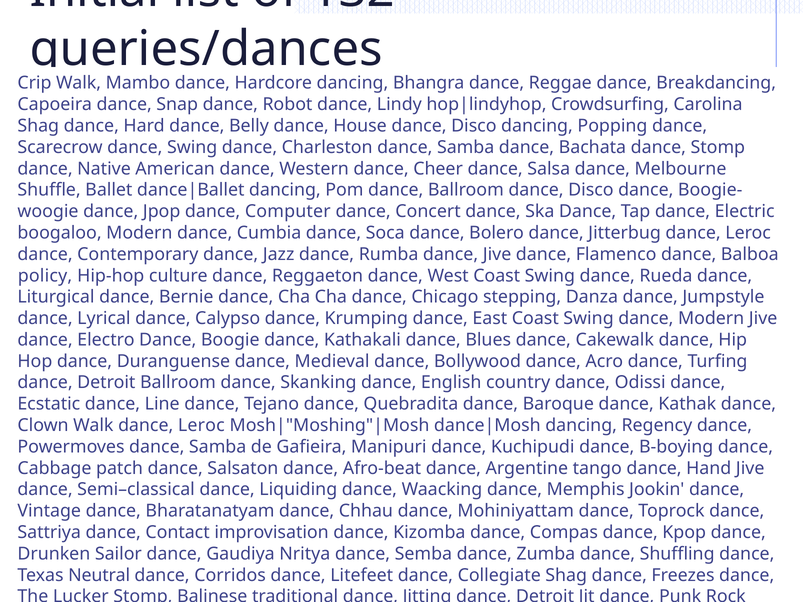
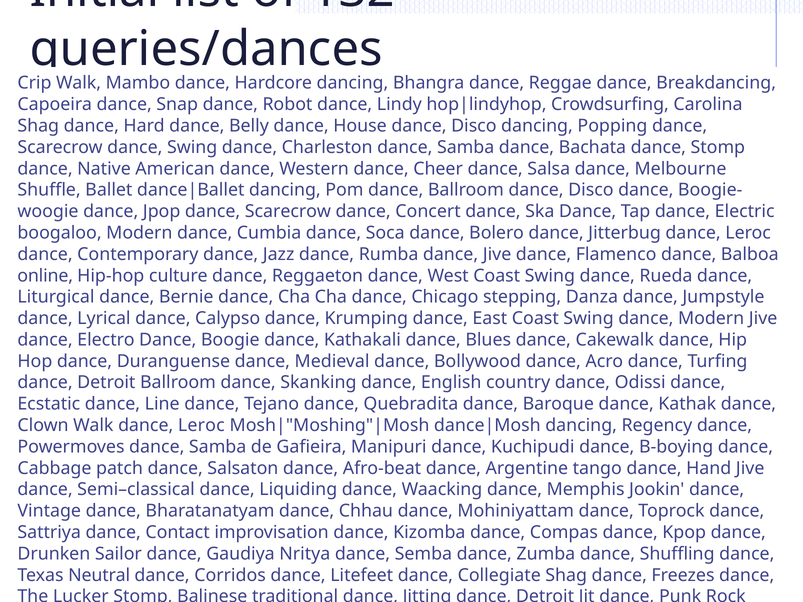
Jpop dance Computer: Computer -> Scarecrow
policy: policy -> online
